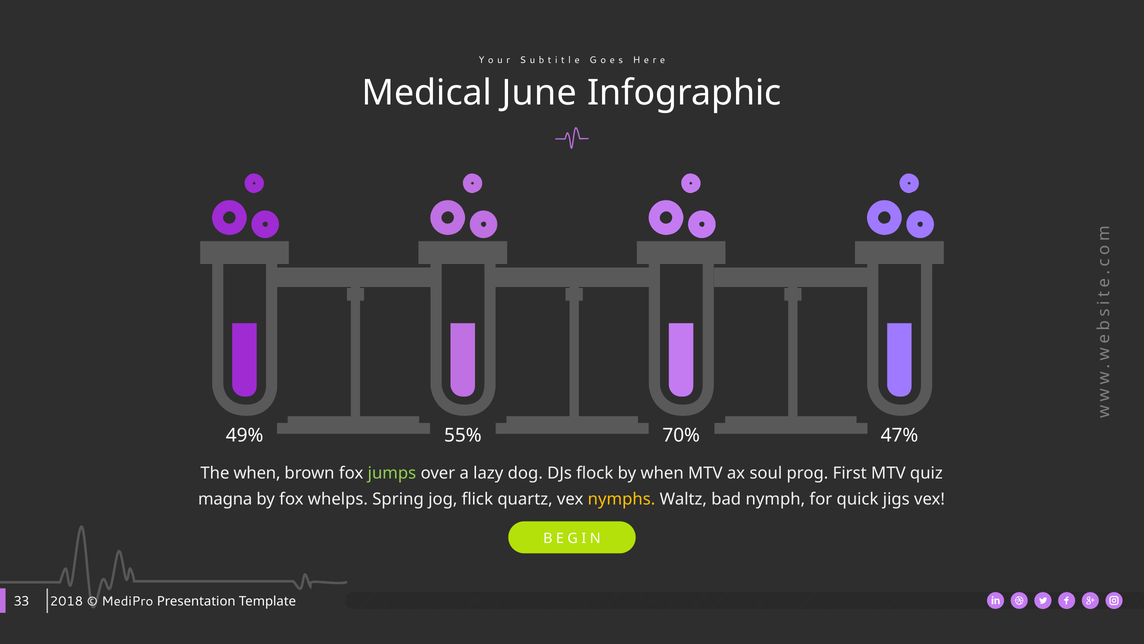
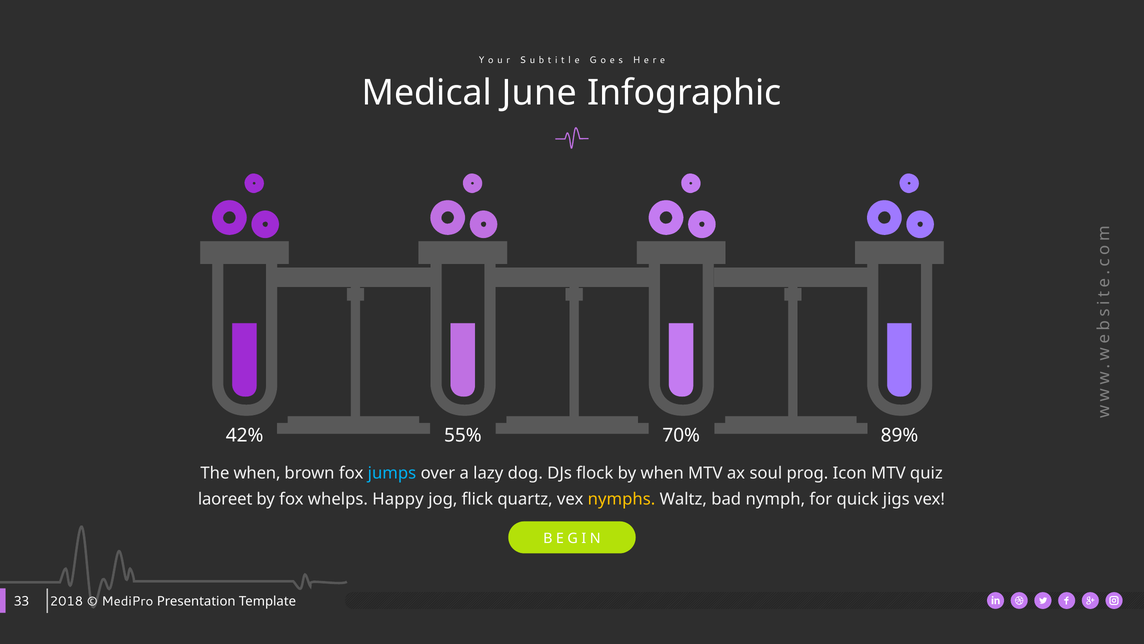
49%: 49% -> 42%
47%: 47% -> 89%
jumps colour: light green -> light blue
First: First -> Icon
magna: magna -> laoreet
Spring: Spring -> Happy
